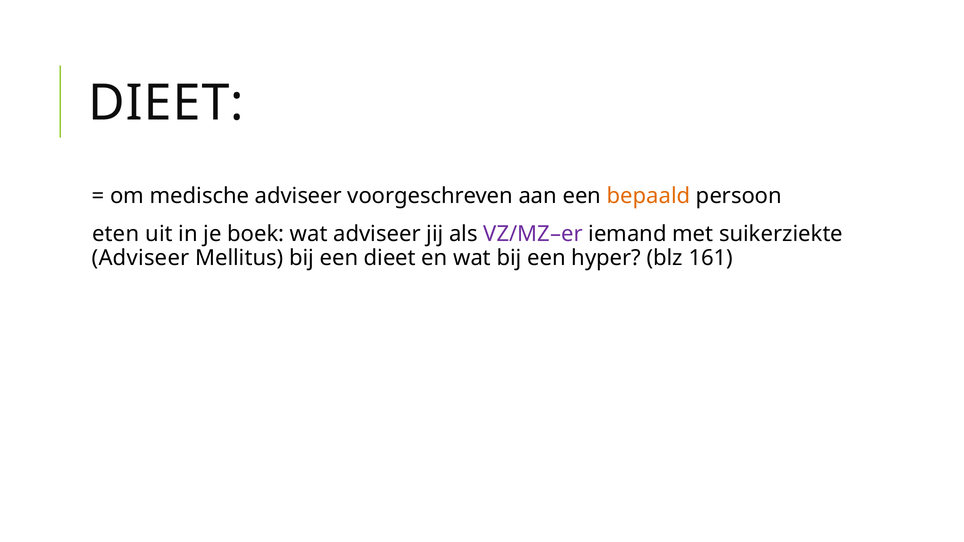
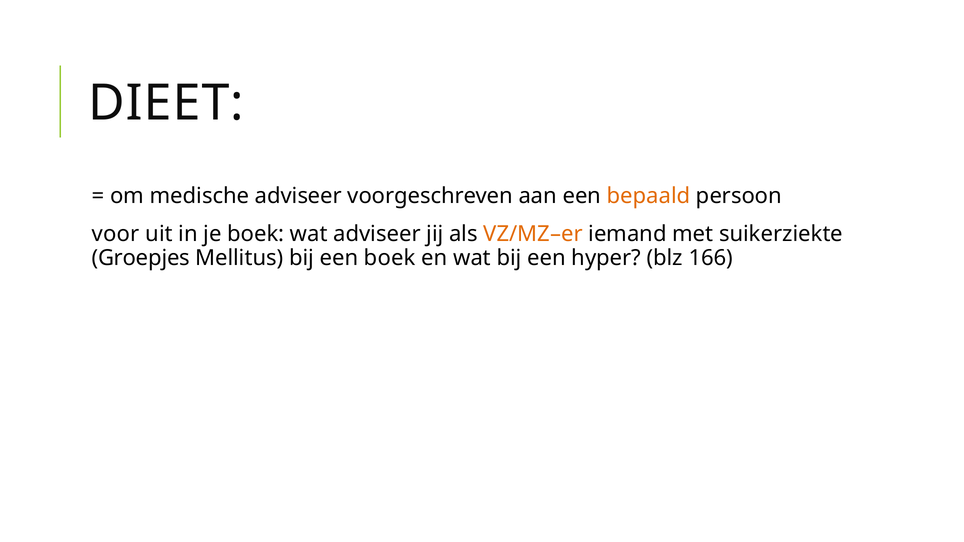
eten: eten -> voor
VZ/MZ–er colour: purple -> orange
Adviseer at (141, 258): Adviseer -> Groepjes
een dieet: dieet -> boek
161: 161 -> 166
